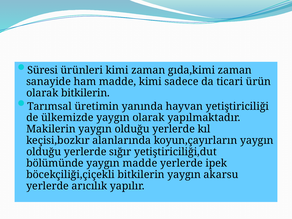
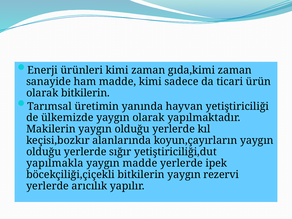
Süresi: Süresi -> Enerji
bölümünde: bölümünde -> yapılmakla
akarsu: akarsu -> rezervi
